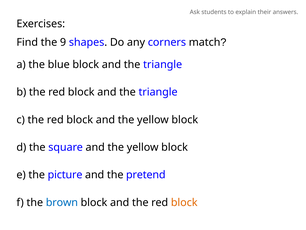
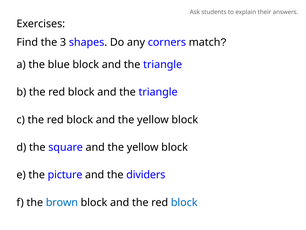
9: 9 -> 3
pretend: pretend -> dividers
block at (184, 202) colour: orange -> blue
